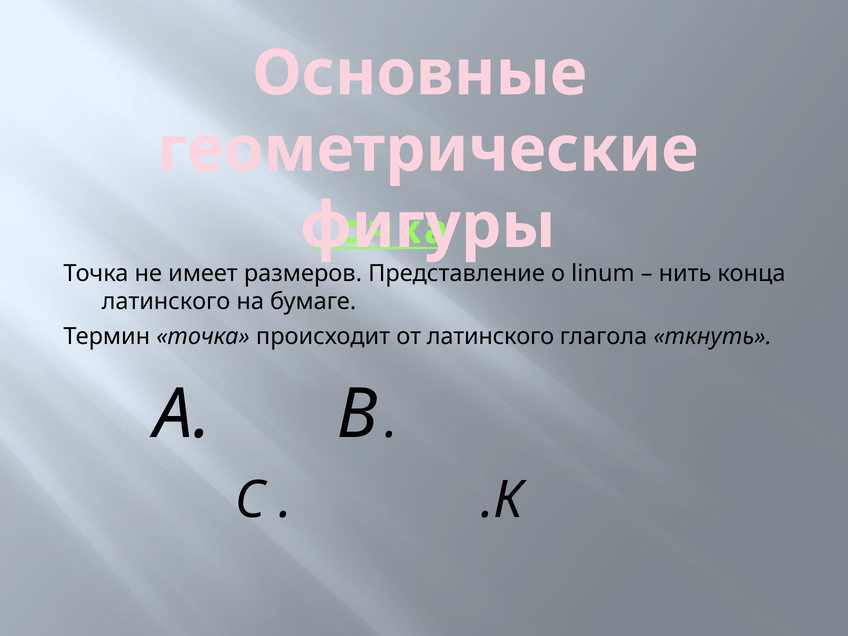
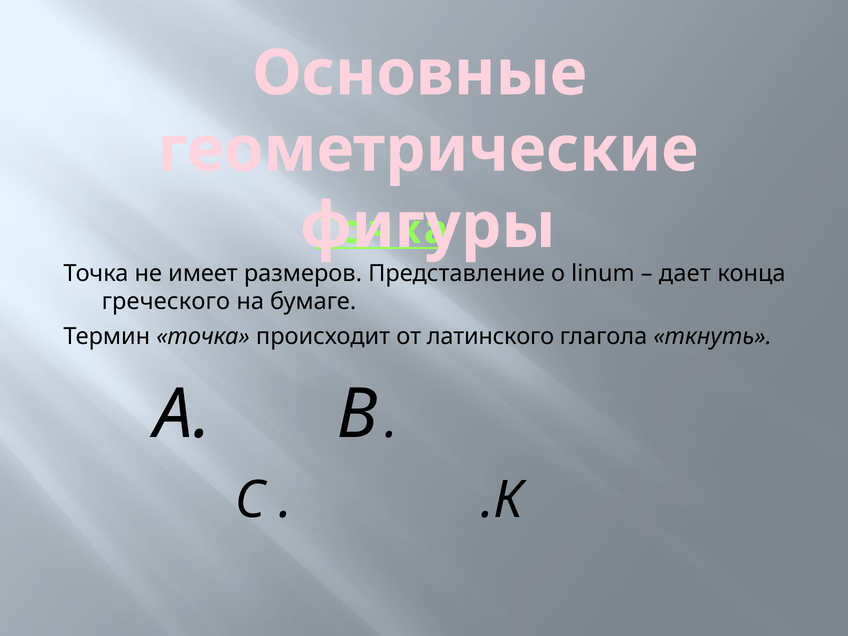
нить: нить -> дает
латинского at (166, 302): латинского -> греческого
